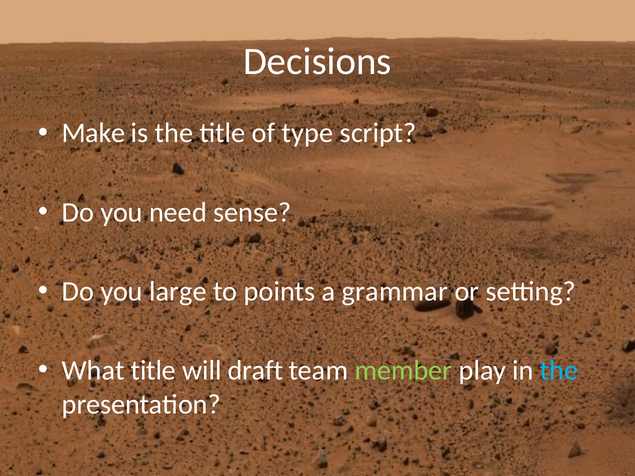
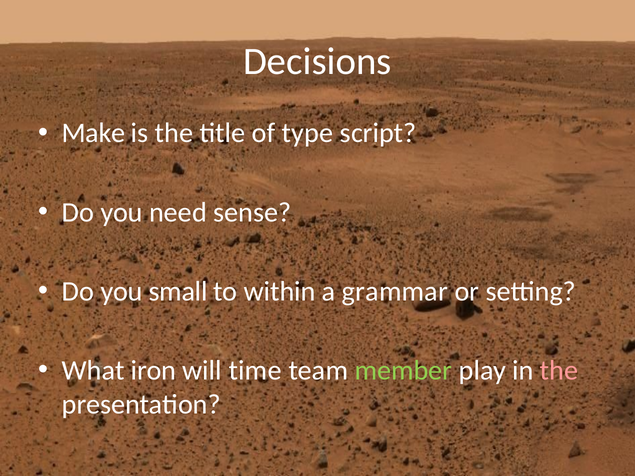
large: large -> small
points: points -> within
What title: title -> iron
draft: draft -> time
the at (559, 371) colour: light blue -> pink
